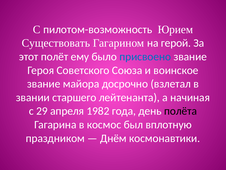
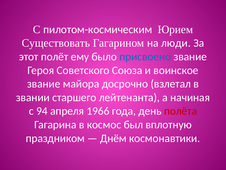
пилотом-возможность: пилотом-возможность -> пилотом-космическим
герой: герой -> люди
29: 29 -> 94
1982: 1982 -> 1966
полёта colour: black -> red
